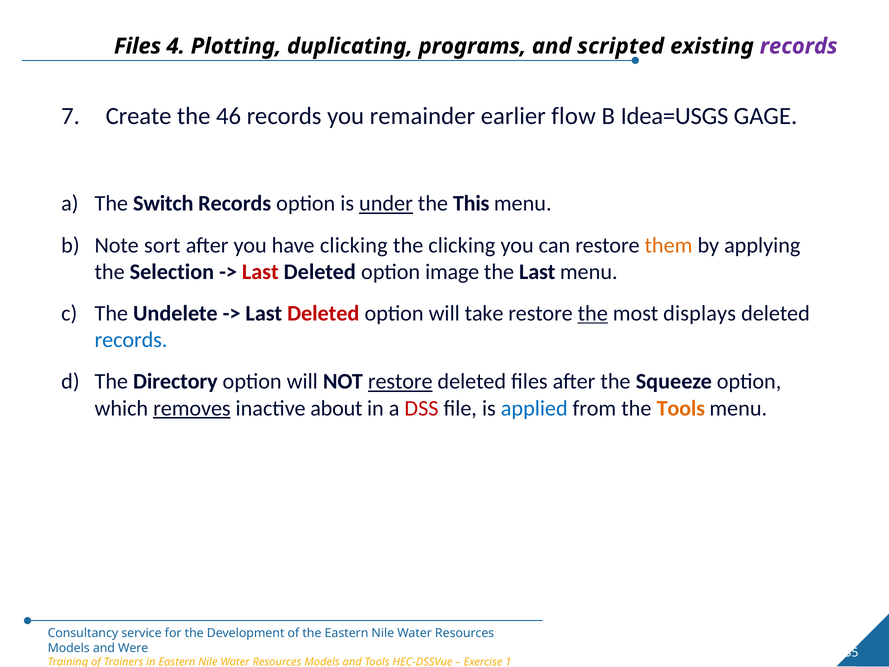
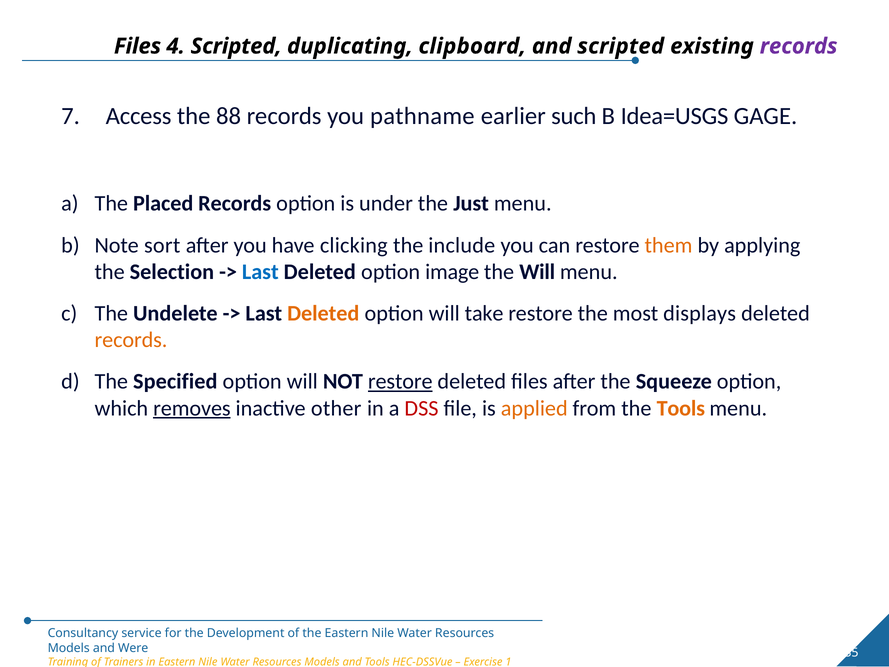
4 Plotting: Plotting -> Scripted
programs: programs -> clipboard
Create: Create -> Access
46: 46 -> 88
remainder: remainder -> pathname
flow: flow -> such
Switch: Switch -> Placed
under underline: present -> none
This: This -> Just
the clicking: clicking -> include
Last at (260, 272) colour: red -> blue
the Last: Last -> Will
Deleted at (323, 313) colour: red -> orange
the at (593, 313) underline: present -> none
records at (131, 340) colour: blue -> orange
Directory: Directory -> Specified
about: about -> other
applied colour: blue -> orange
